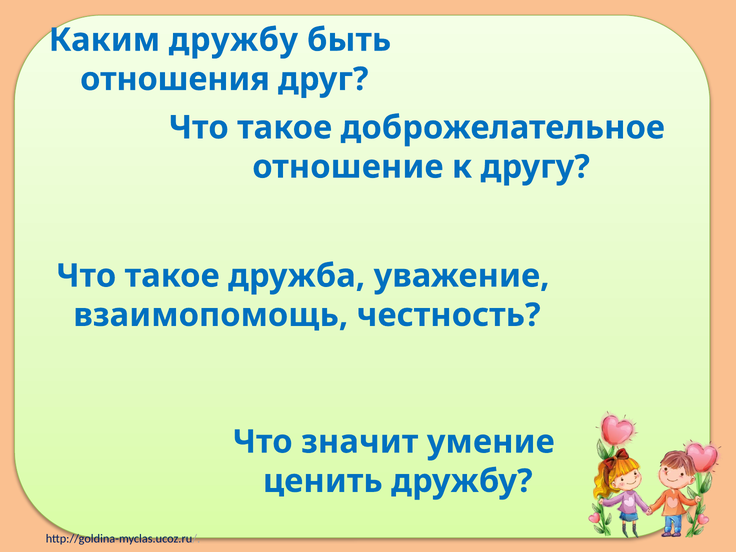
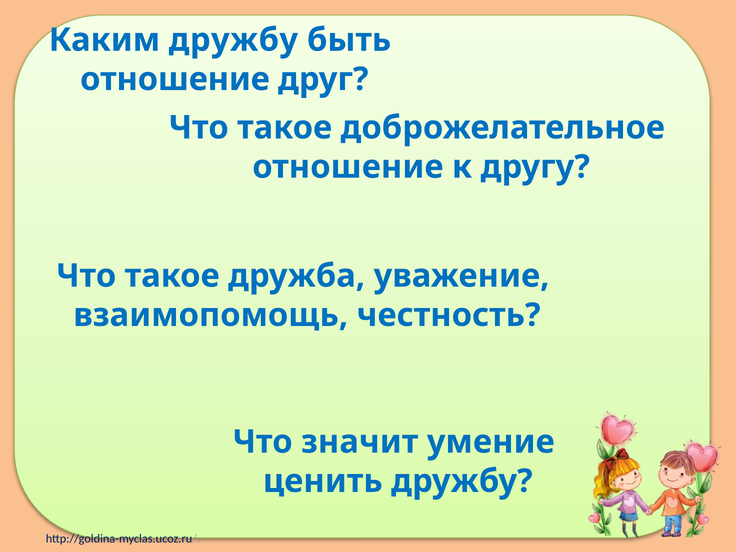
отношения at (175, 79): отношения -> отношение
